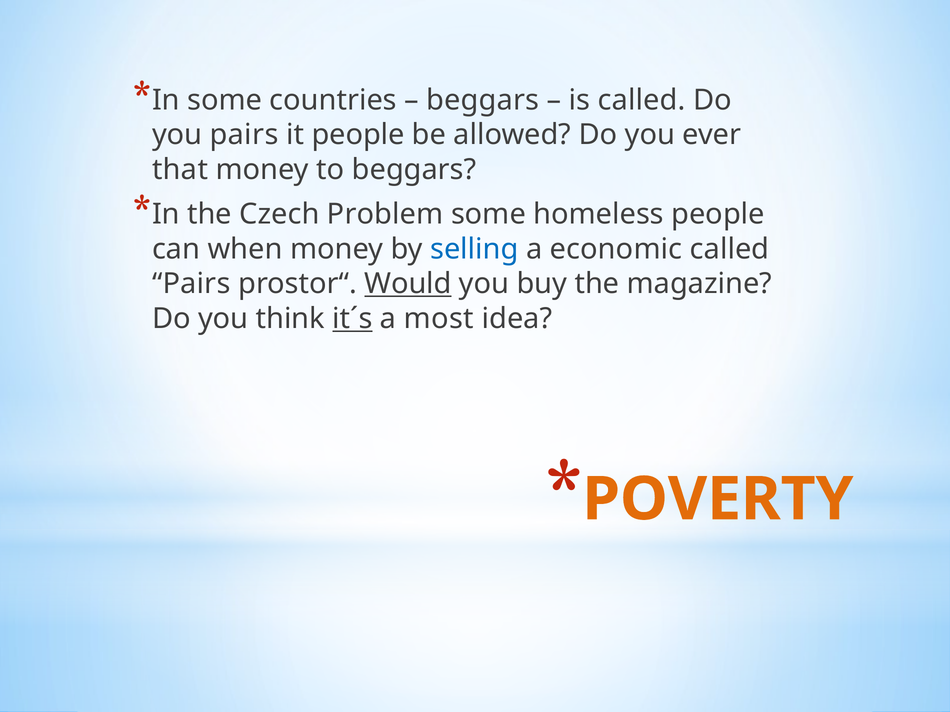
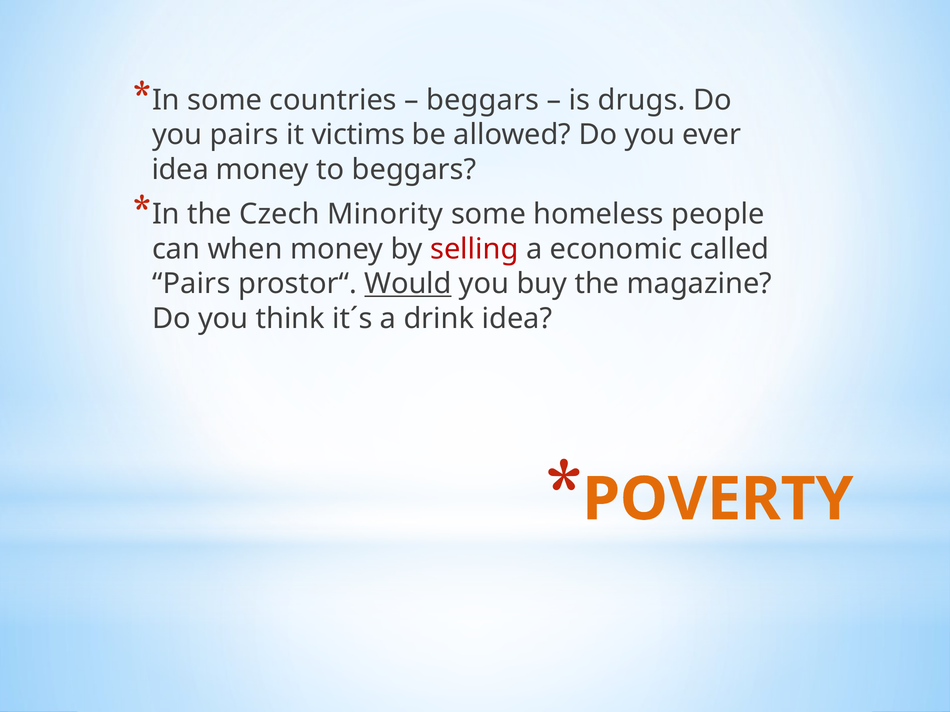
is called: called -> drugs
it people: people -> victims
that at (180, 170): that -> idea
Problem: Problem -> Minority
selling colour: blue -> red
it´s underline: present -> none
most: most -> drink
